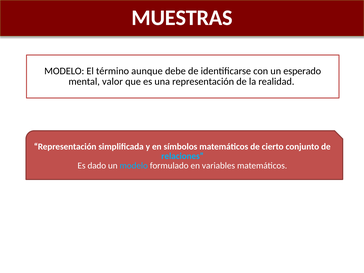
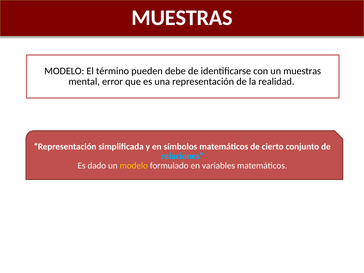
aunque: aunque -> pueden
un esperado: esperado -> muestras
valor: valor -> error
modelo at (134, 166) colour: light blue -> yellow
